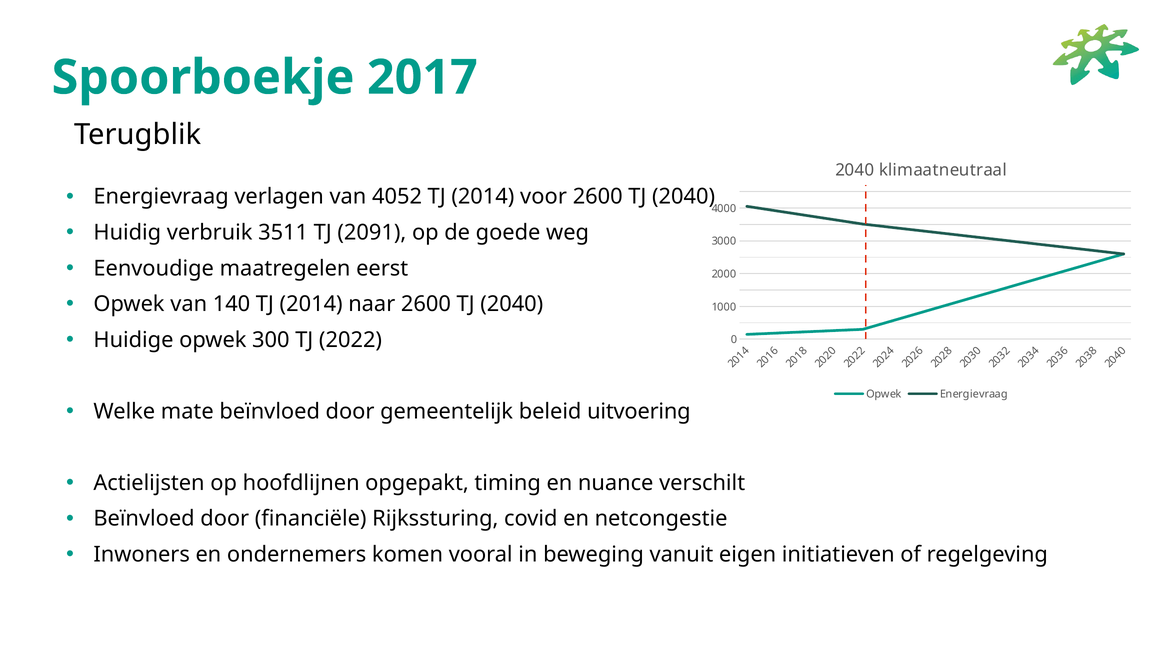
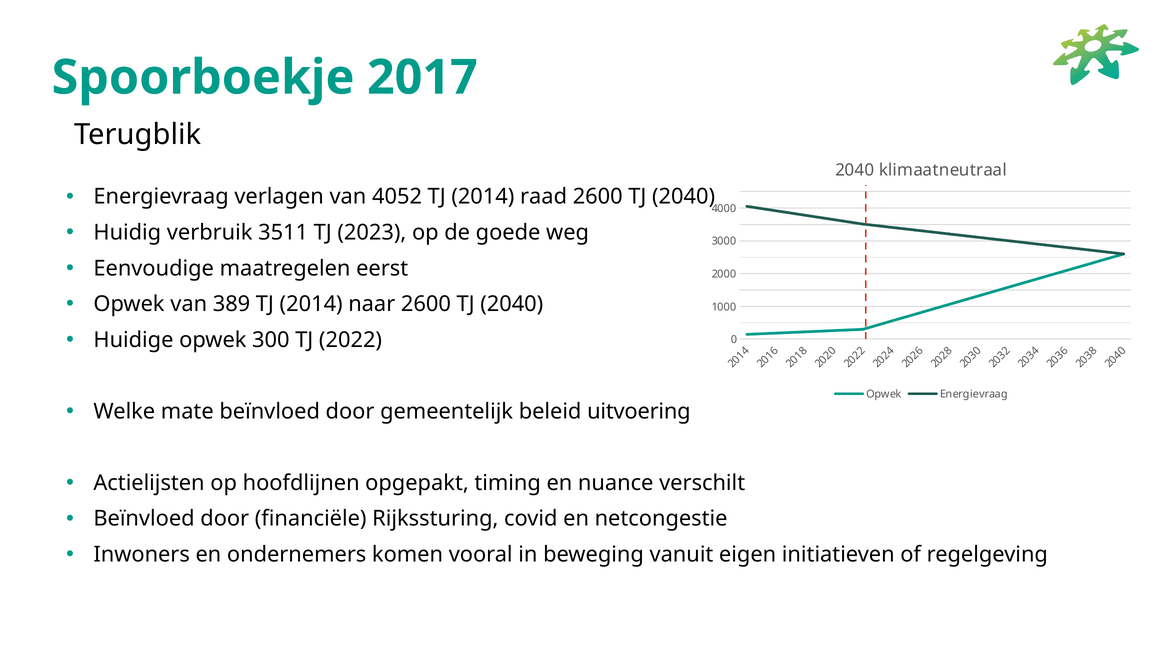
voor: voor -> raad
2091: 2091 -> 2023
140: 140 -> 389
